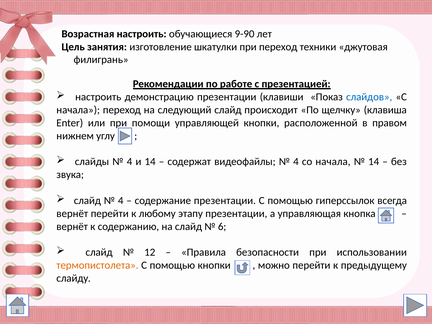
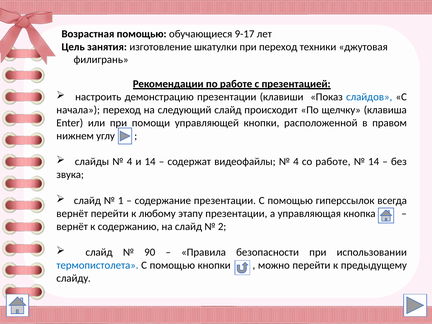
Возрастная настроить: настроить -> помощью
9-90: 9-90 -> 9-17
со начала: начала -> работе
4 at (121, 201): 4 -> 1
6: 6 -> 2
12: 12 -> 90
термопистолета colour: orange -> blue
